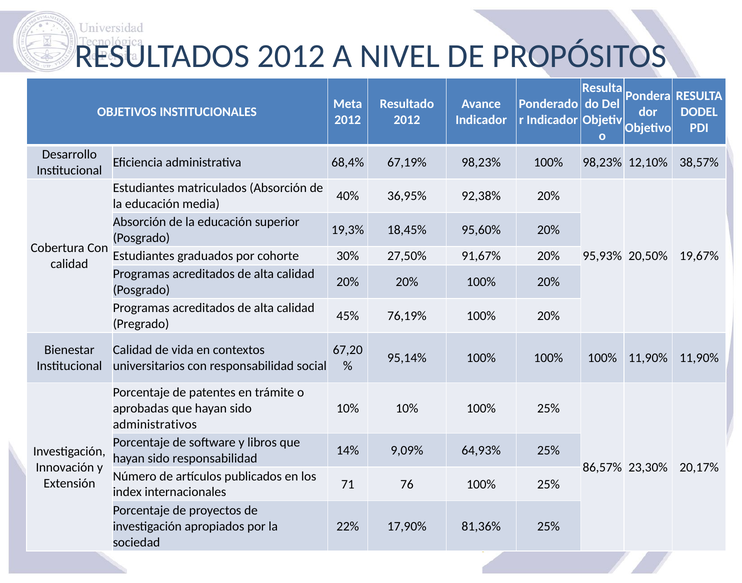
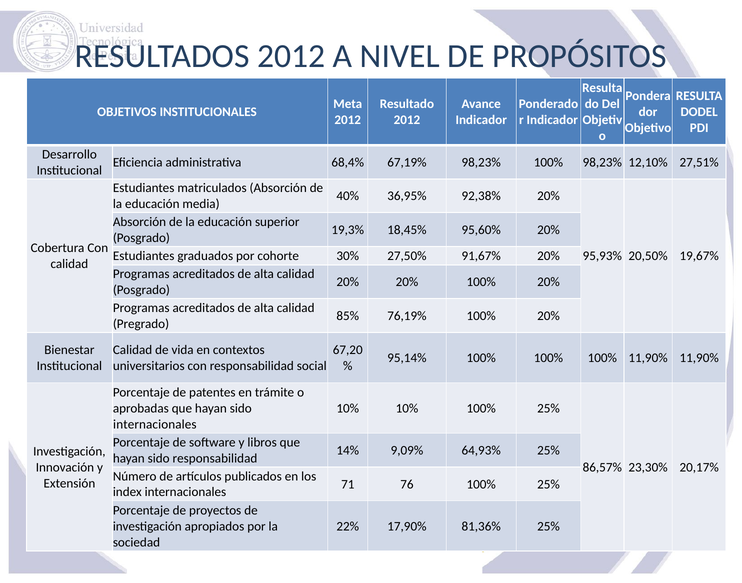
38,57%: 38,57% -> 27,51%
45%: 45% -> 85%
administrativos at (155, 424): administrativos -> internacionales
